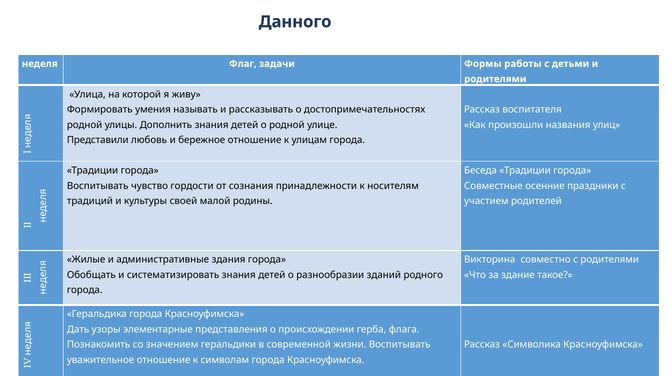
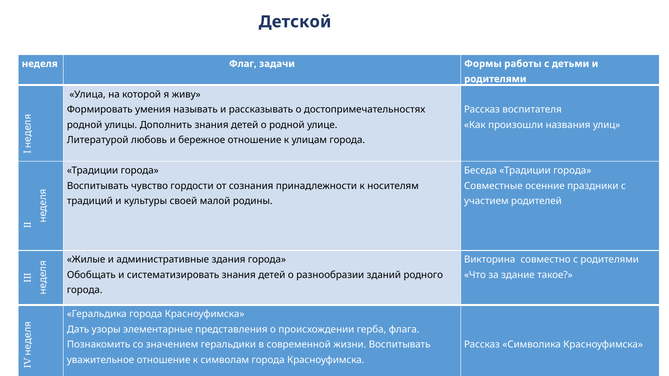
Данного: Данного -> Детской
Представили: Представили -> Литературой
